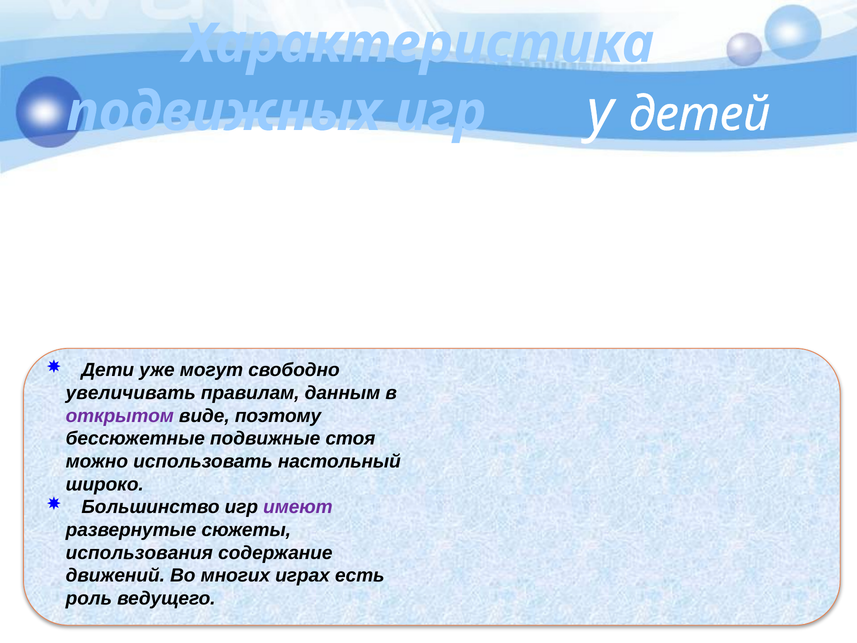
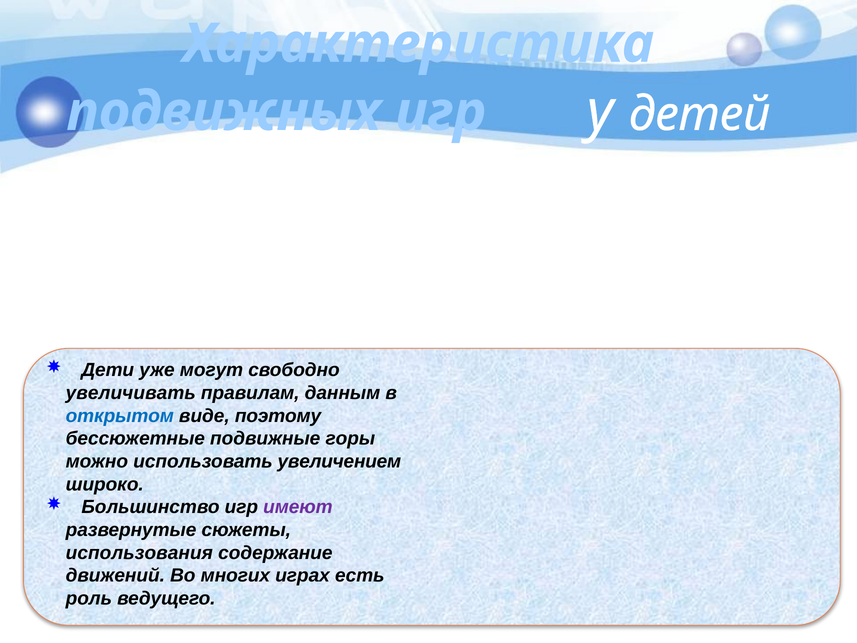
открытом colour: purple -> blue
стоя: стоя -> горы
настольный: настольный -> увеличением
